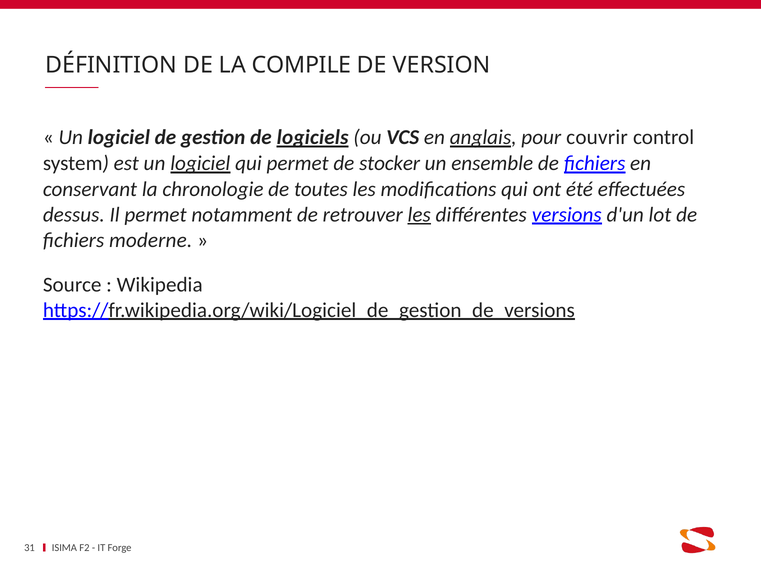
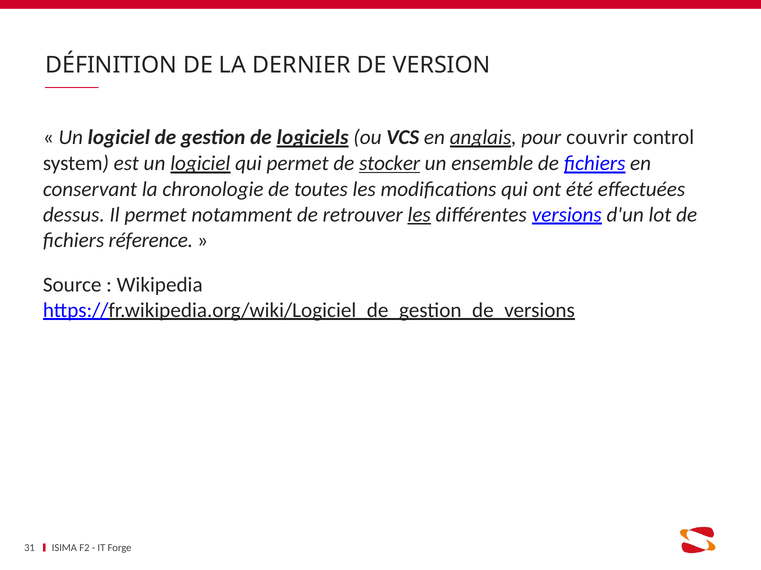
COMPILE: COMPILE -> DERNIER
stocker underline: none -> present
moderne: moderne -> réference
